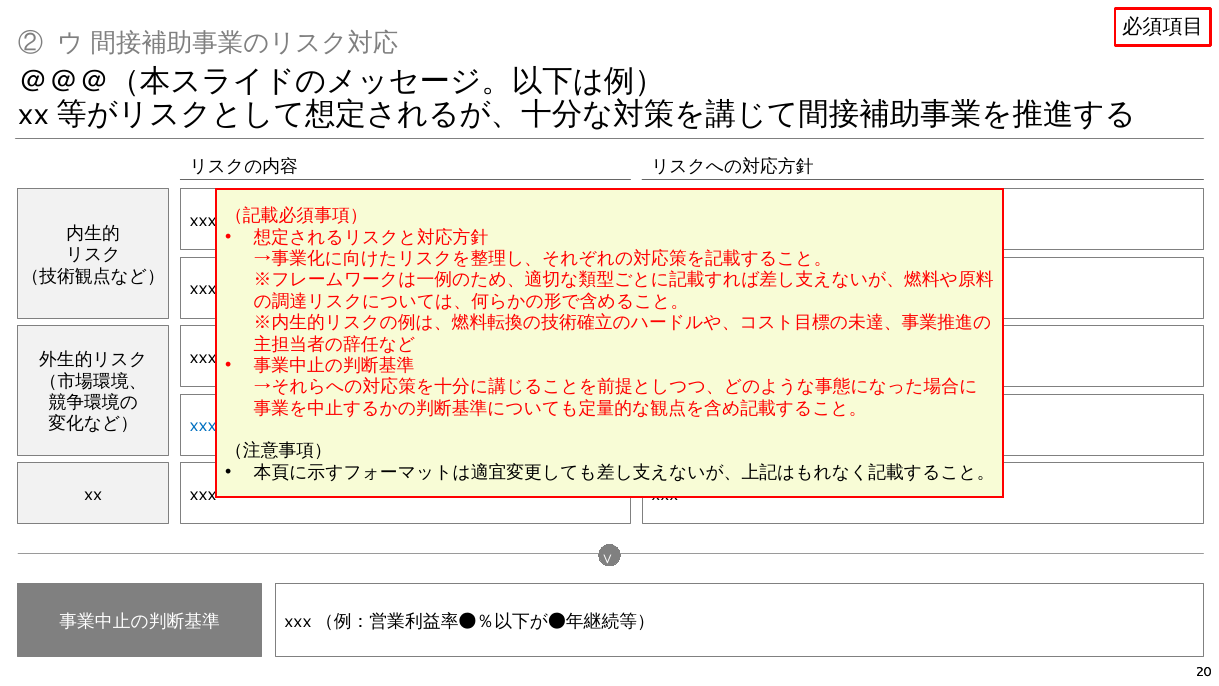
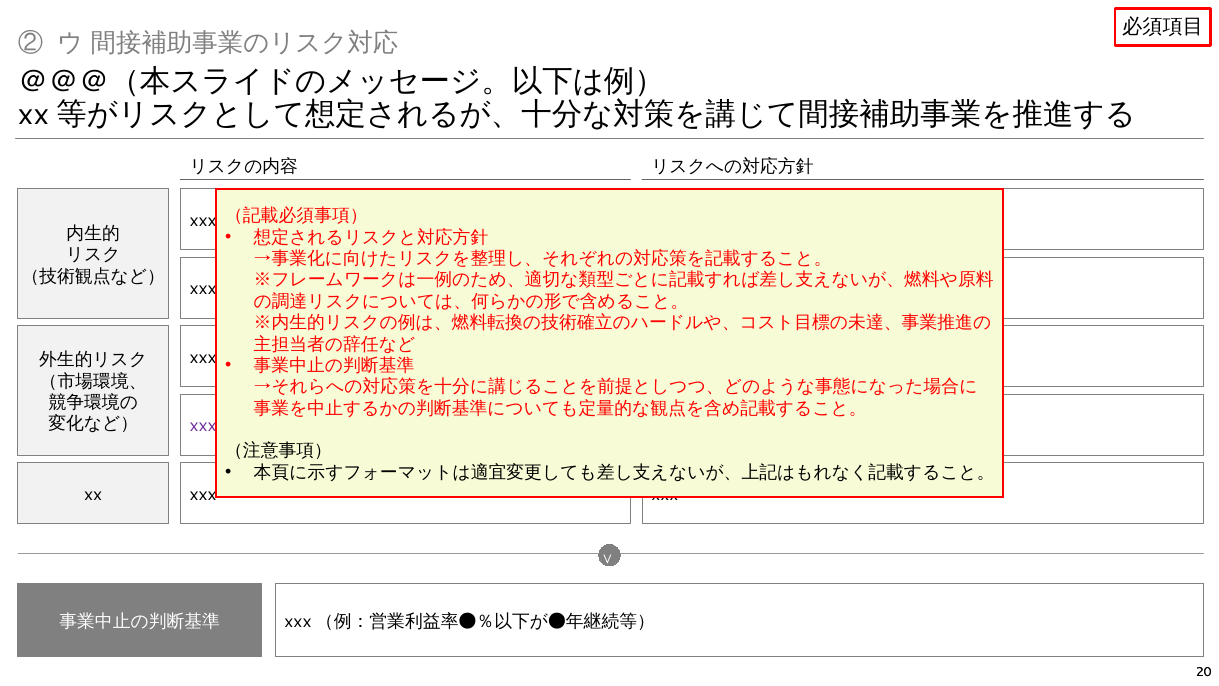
xxx at (203, 426) colour: blue -> purple
